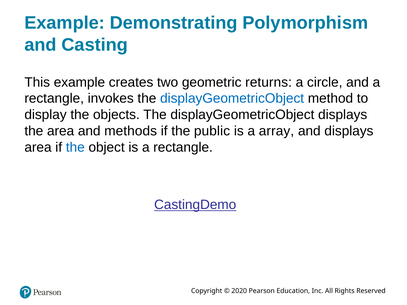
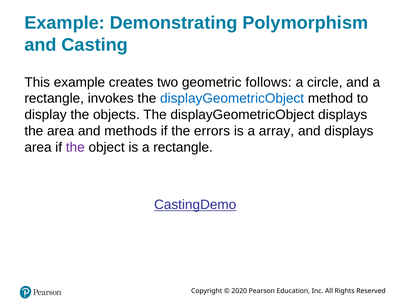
returns: returns -> follows
public: public -> errors
the at (75, 147) colour: blue -> purple
